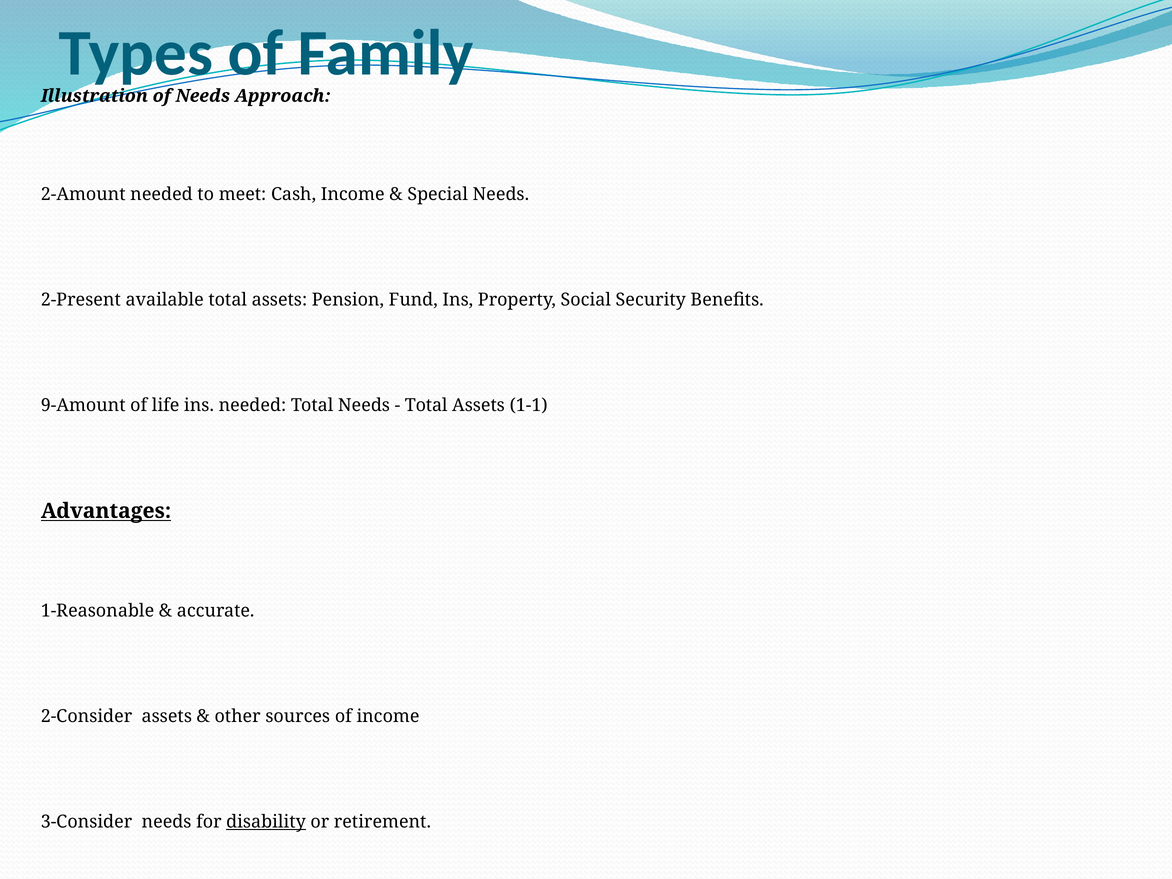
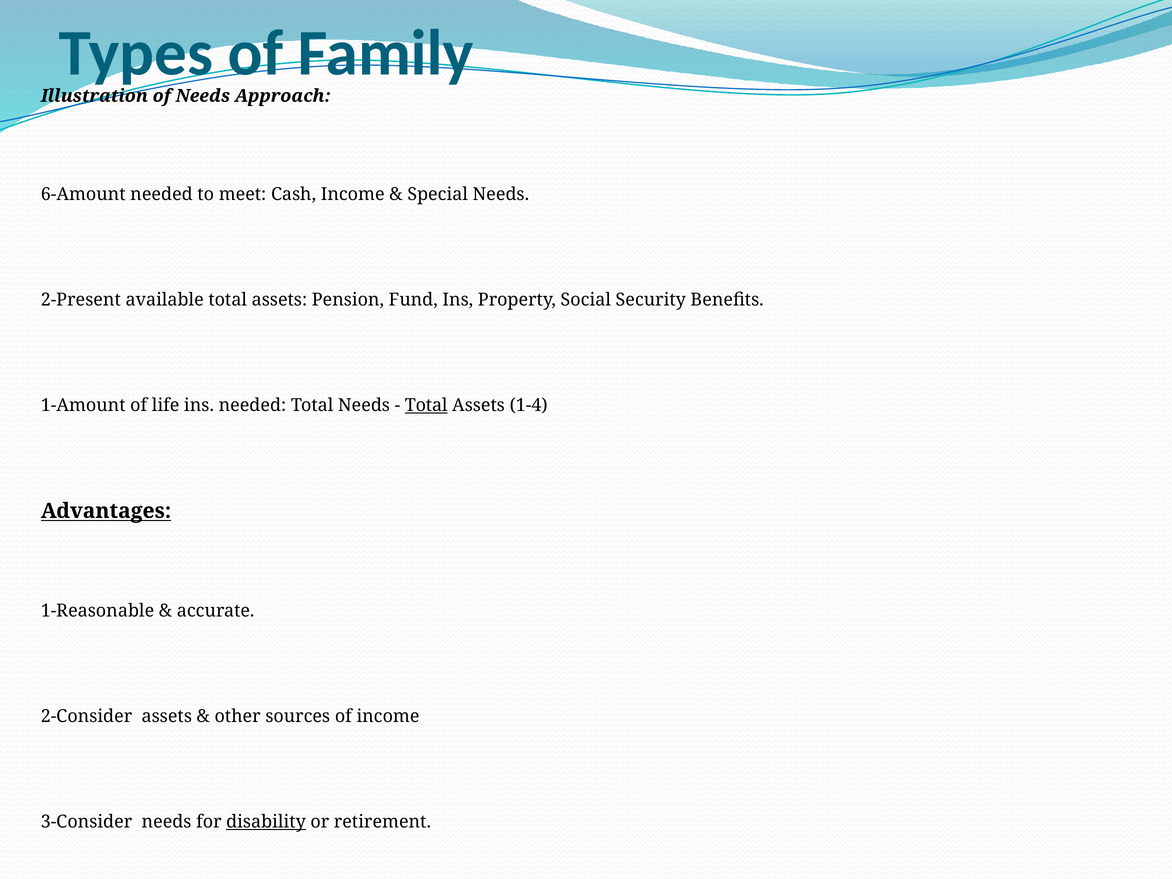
2-Amount: 2-Amount -> 6-Amount
9-Amount: 9-Amount -> 1-Amount
Total at (426, 405) underline: none -> present
1-1: 1-1 -> 1-4
